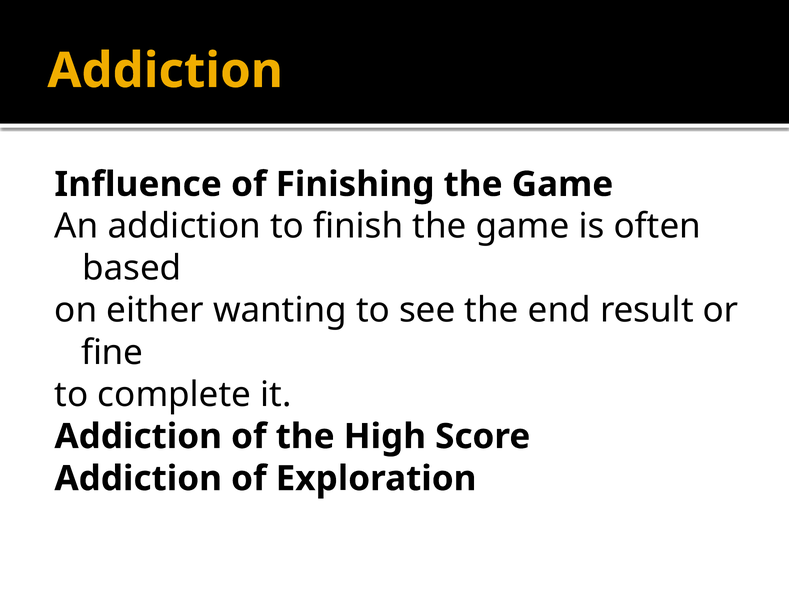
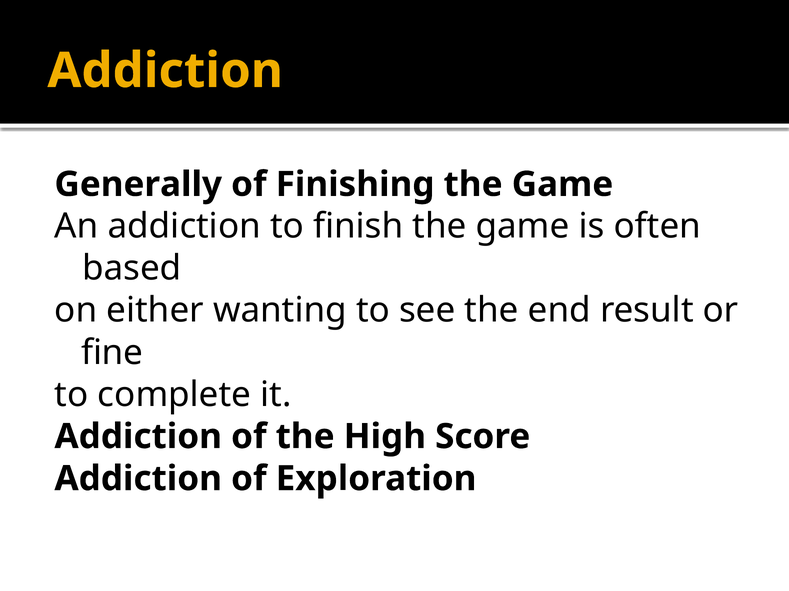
Influence: Influence -> Generally
